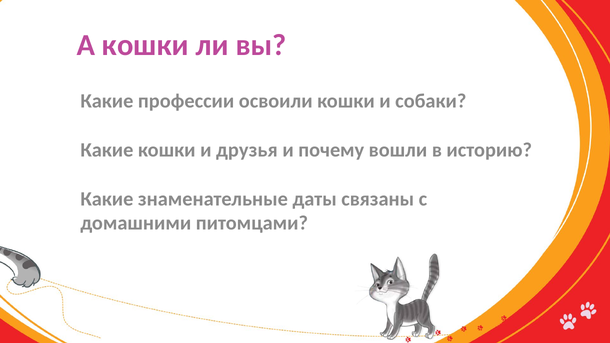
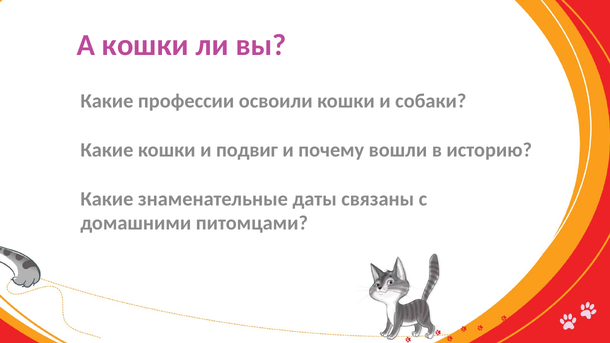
друзья: друзья -> подвиг
